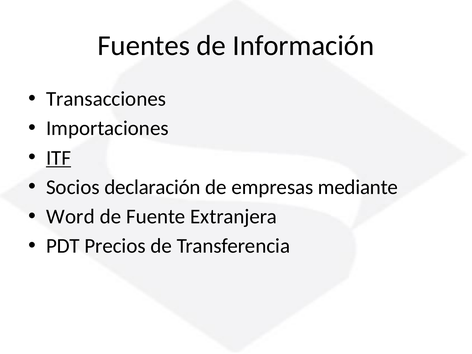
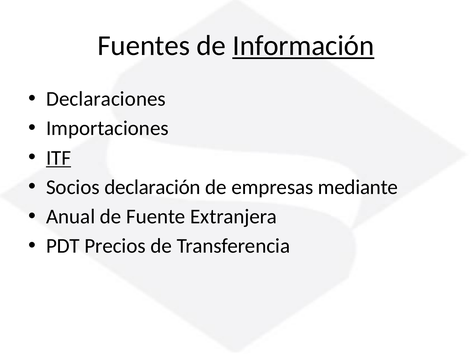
Información underline: none -> present
Transacciones: Transacciones -> Declaraciones
Word: Word -> Anual
